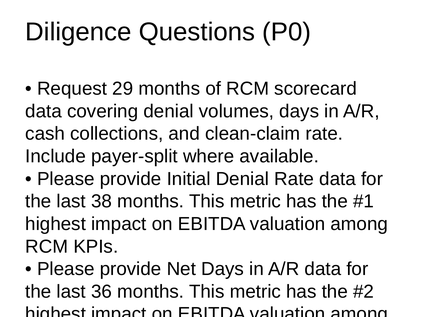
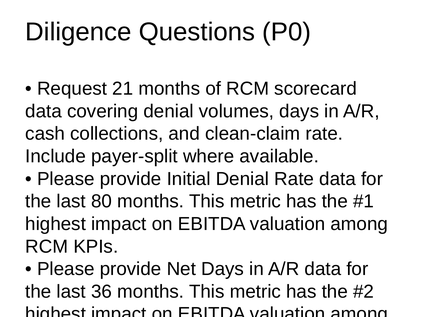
29: 29 -> 21
38: 38 -> 80
